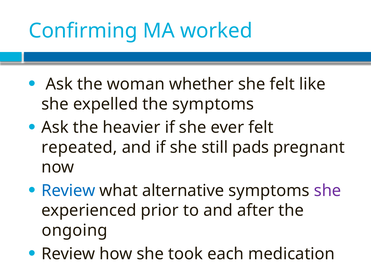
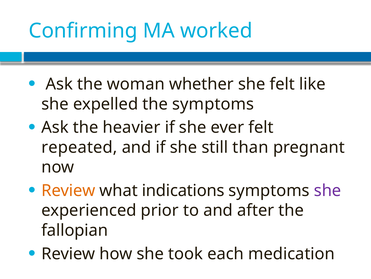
pads: pads -> than
Review at (68, 190) colour: blue -> orange
alternative: alternative -> indications
ongoing: ongoing -> fallopian
